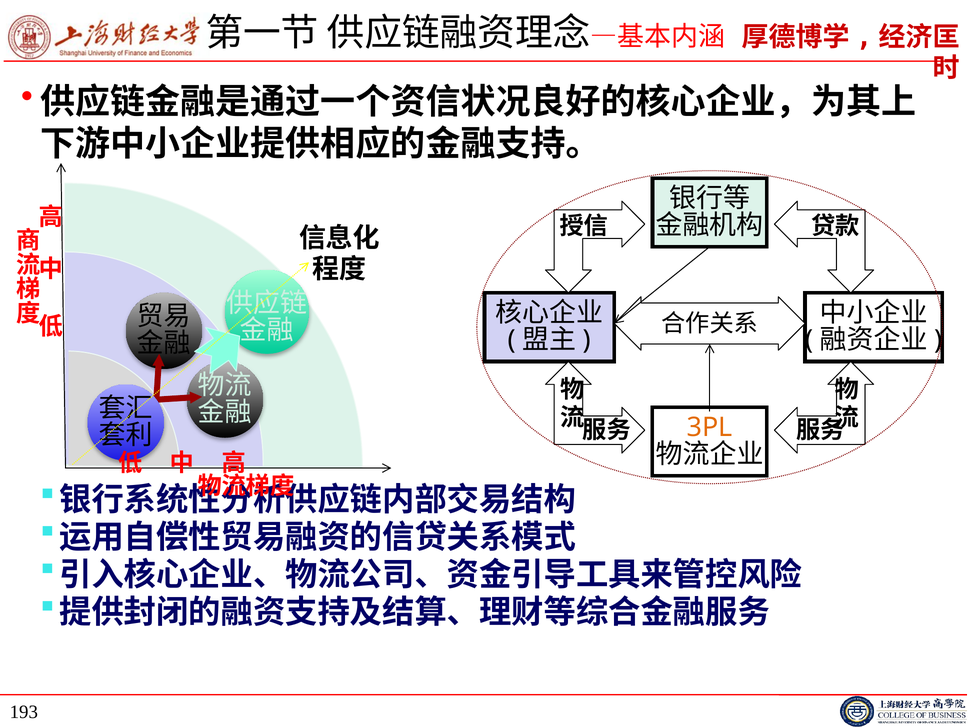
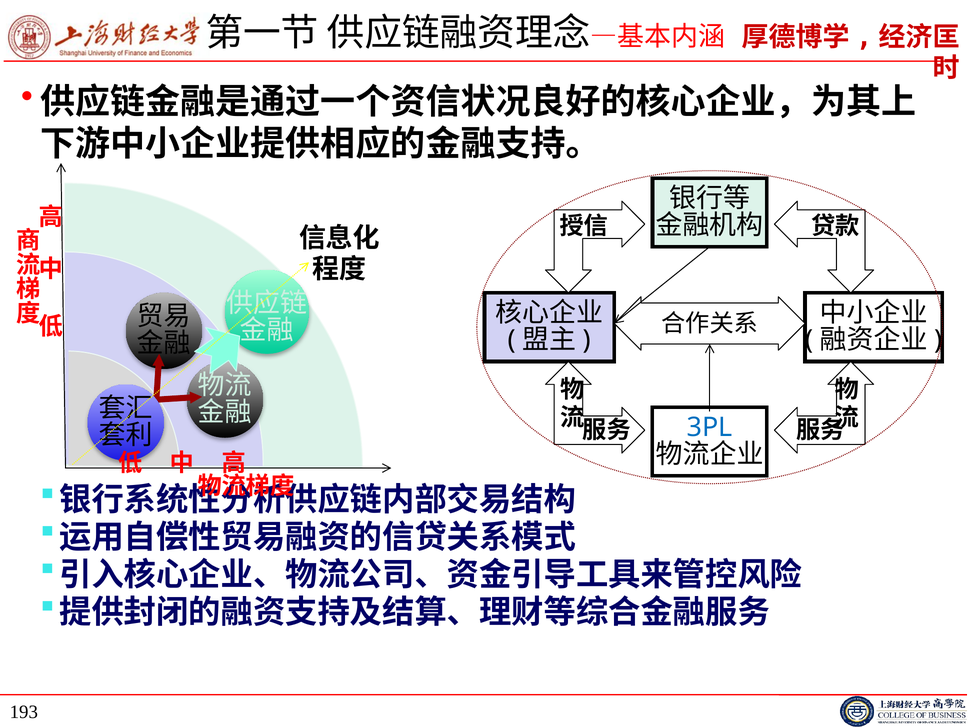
3PL colour: orange -> blue
